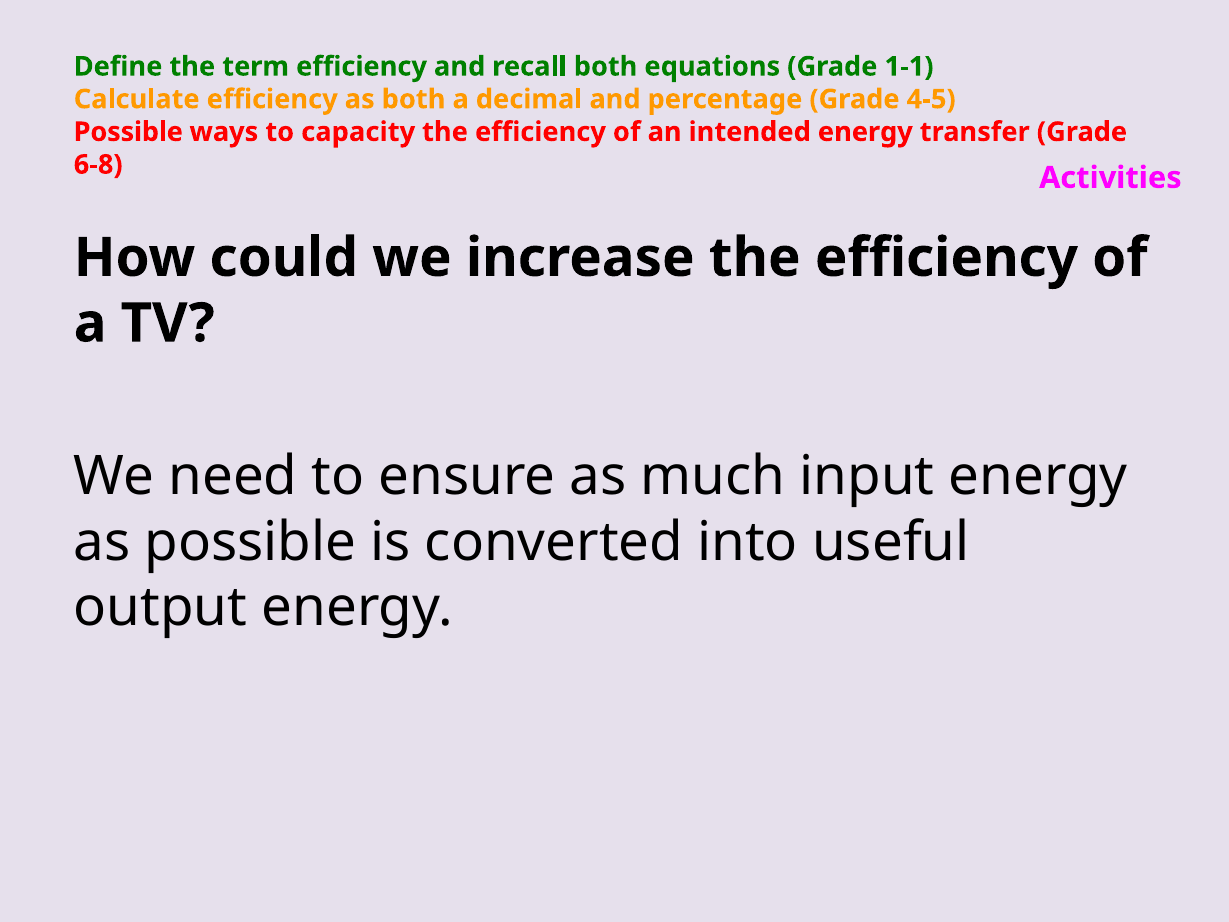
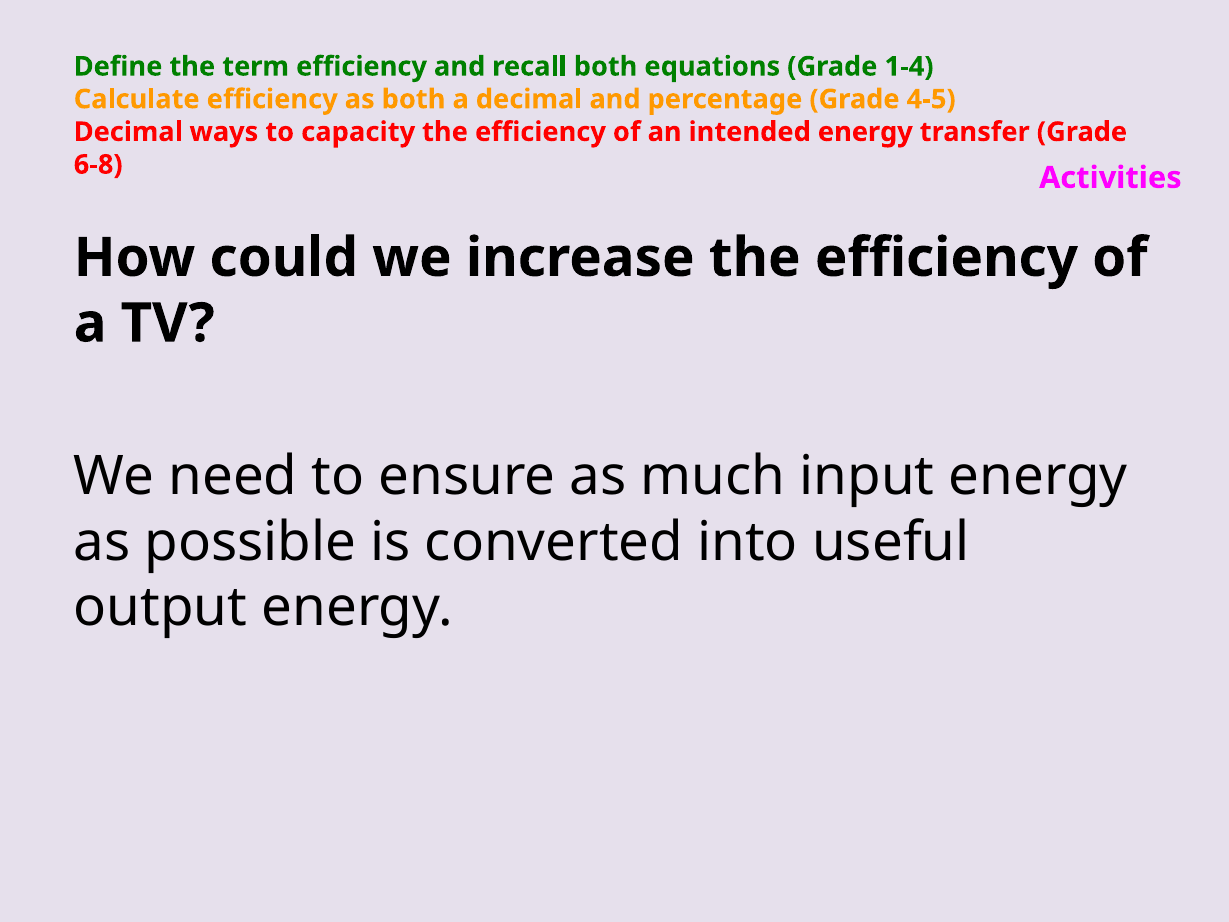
1-1: 1-1 -> 1-4
Possible at (128, 132): Possible -> Decimal
